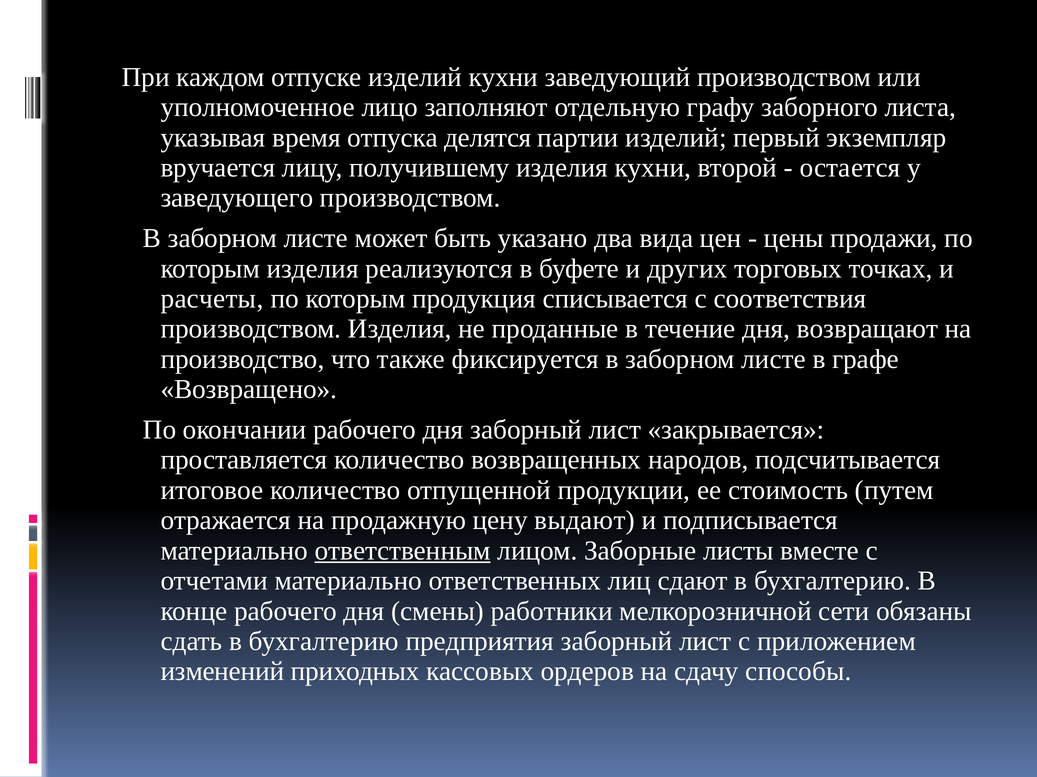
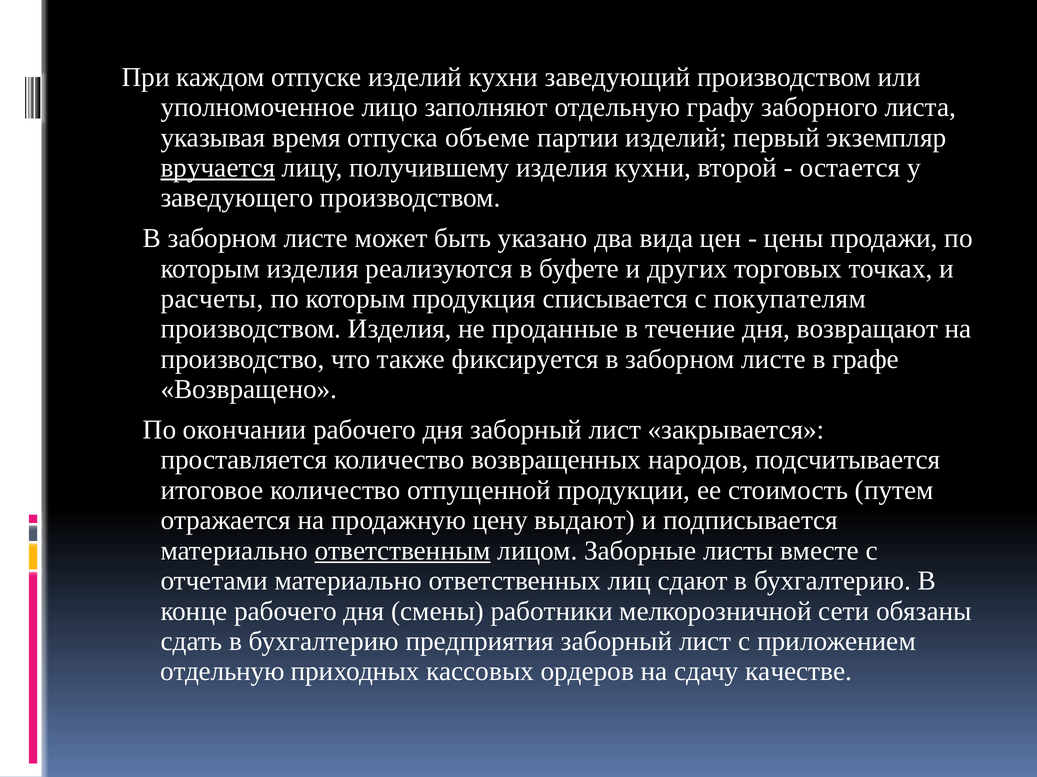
делятся: делятся -> объеме
вручается underline: none -> present
соответствия: соответствия -> покупателям
изменений at (222, 672): изменений -> отдельную
способы: способы -> качестве
